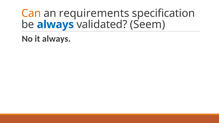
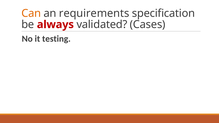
always at (55, 25) colour: blue -> red
Seem: Seem -> Cases
it always: always -> testing
